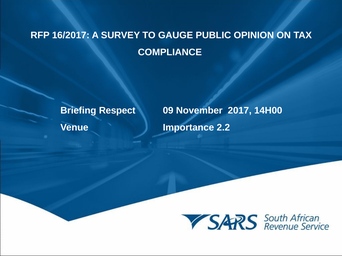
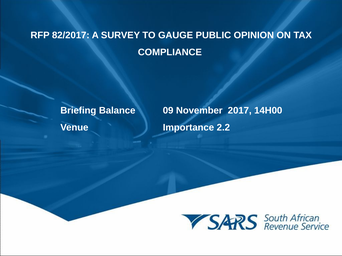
16/2017: 16/2017 -> 82/2017
Respect: Respect -> Balance
